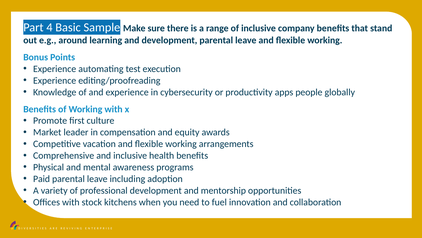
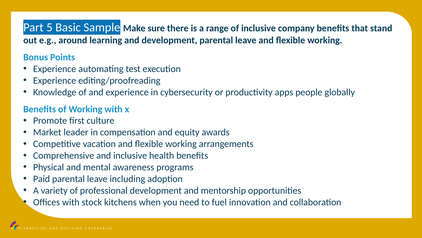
4: 4 -> 5
